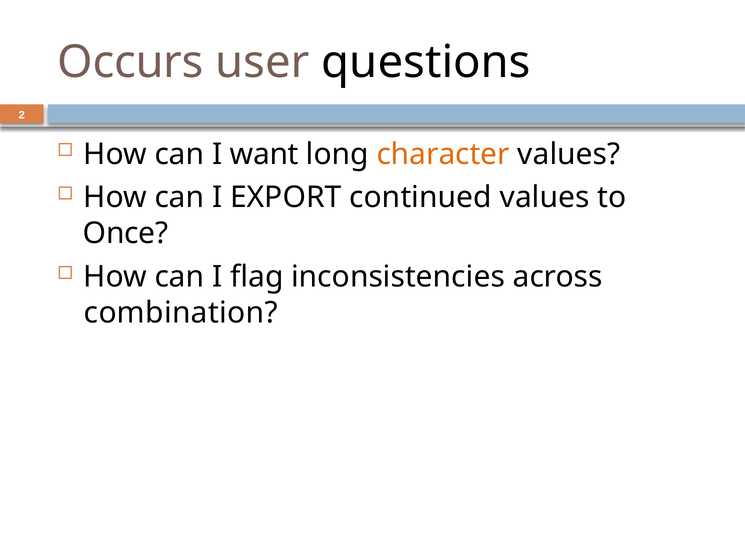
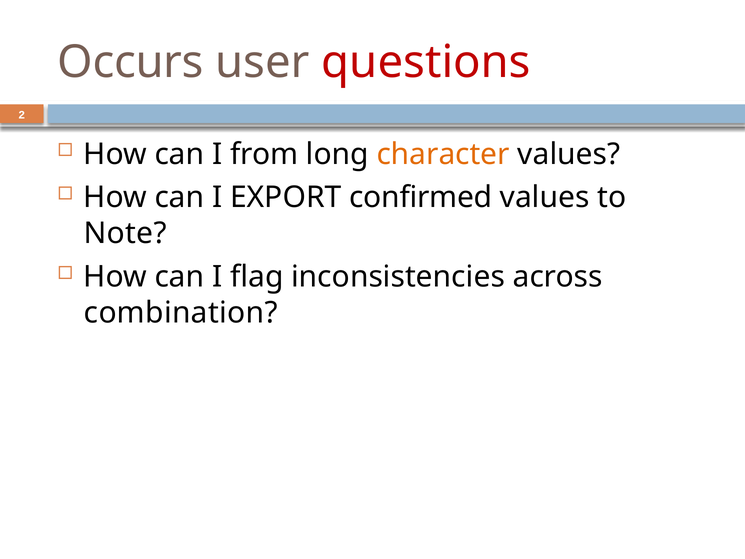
questions colour: black -> red
want: want -> from
continued: continued -> confirmed
Once: Once -> Note
